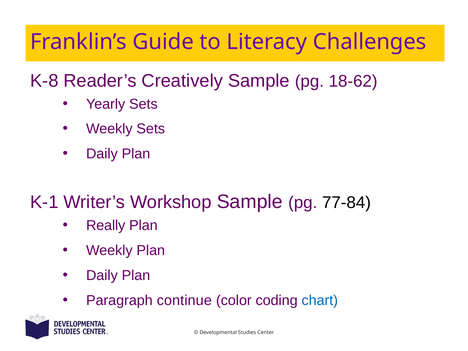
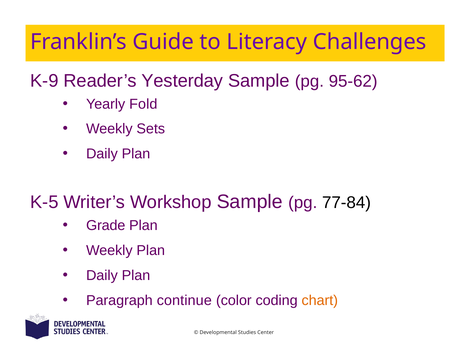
K-8: K-8 -> K-9
Creatively: Creatively -> Yesterday
18-62: 18-62 -> 95-62
Yearly Sets: Sets -> Fold
K-1: K-1 -> K-5
Really: Really -> Grade
chart colour: blue -> orange
